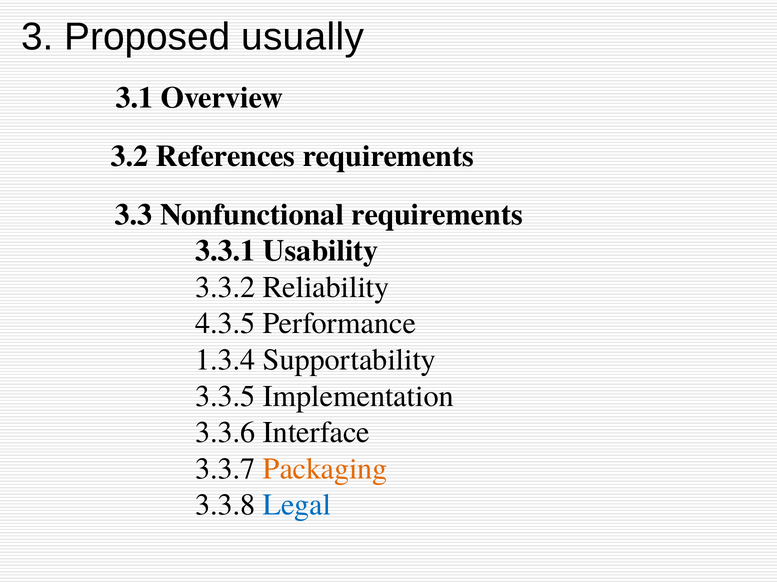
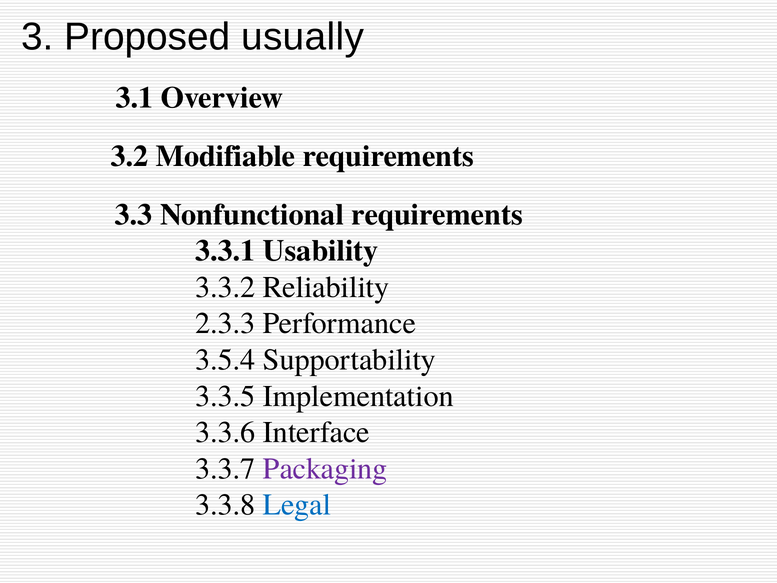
References: References -> Modifiable
4.3.5: 4.3.5 -> 2.3.3
1.3.4: 1.3.4 -> 3.5.4
Packaging colour: orange -> purple
